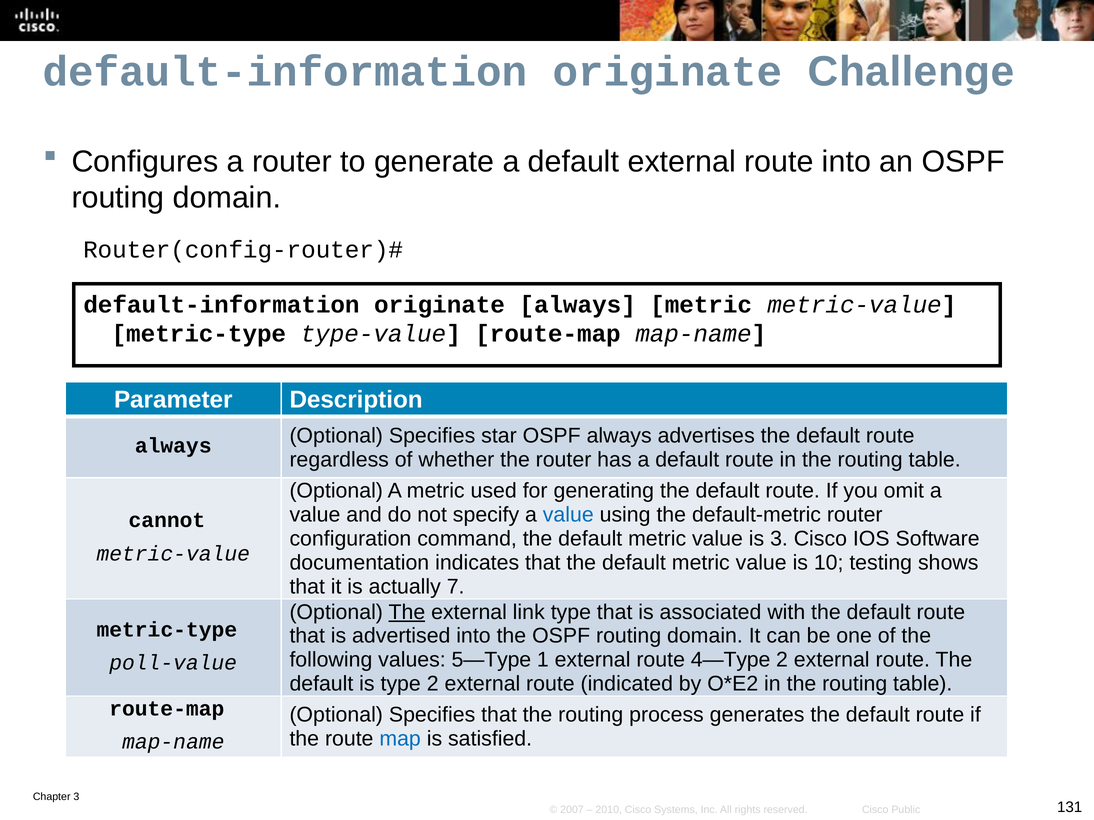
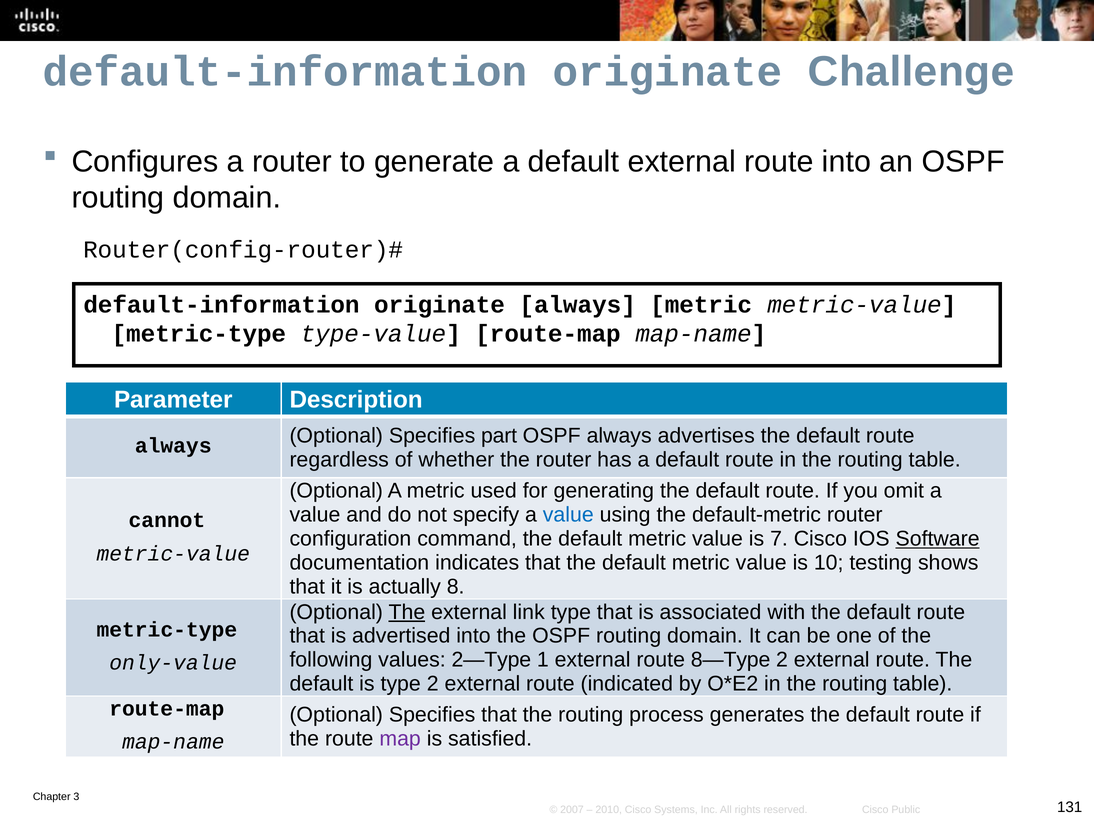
star: star -> part
is 3: 3 -> 7
Software underline: none -> present
7: 7 -> 8
5—Type: 5—Type -> 2—Type
4—Type: 4—Type -> 8—Type
poll-value: poll-value -> only-value
map colour: blue -> purple
